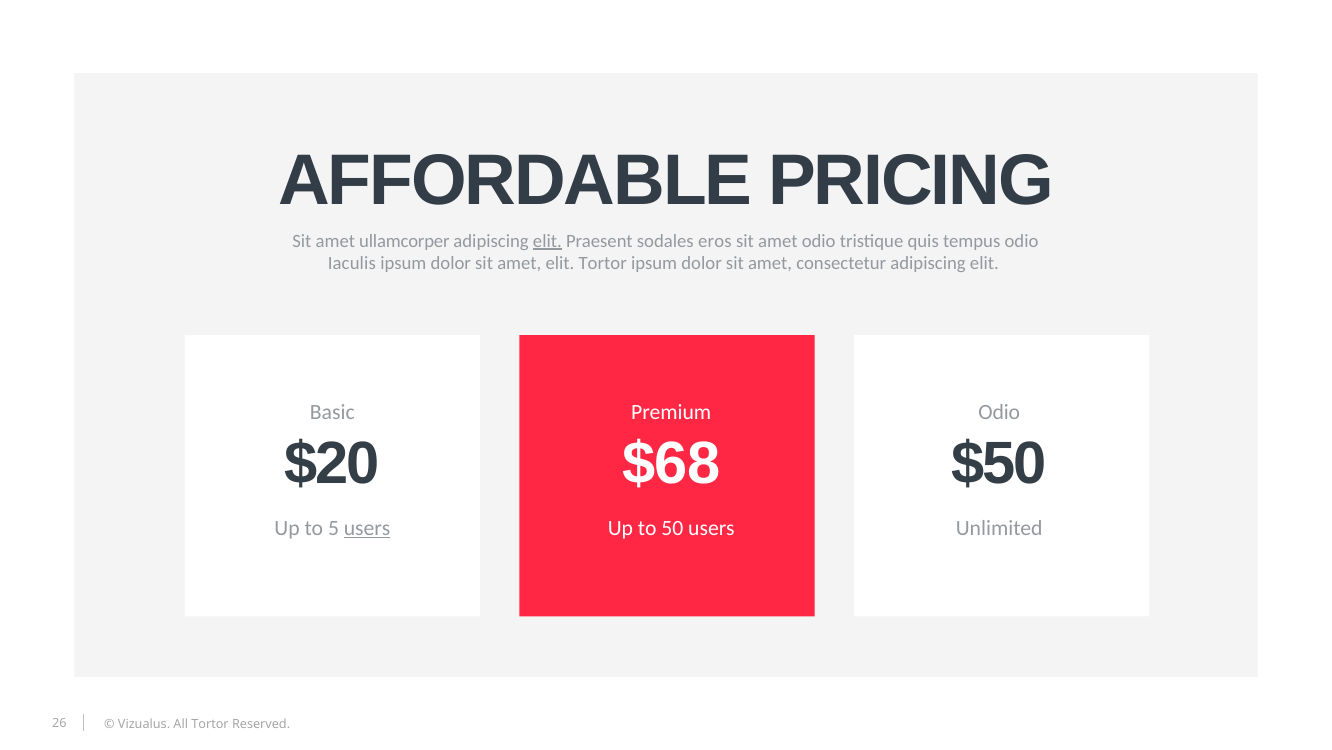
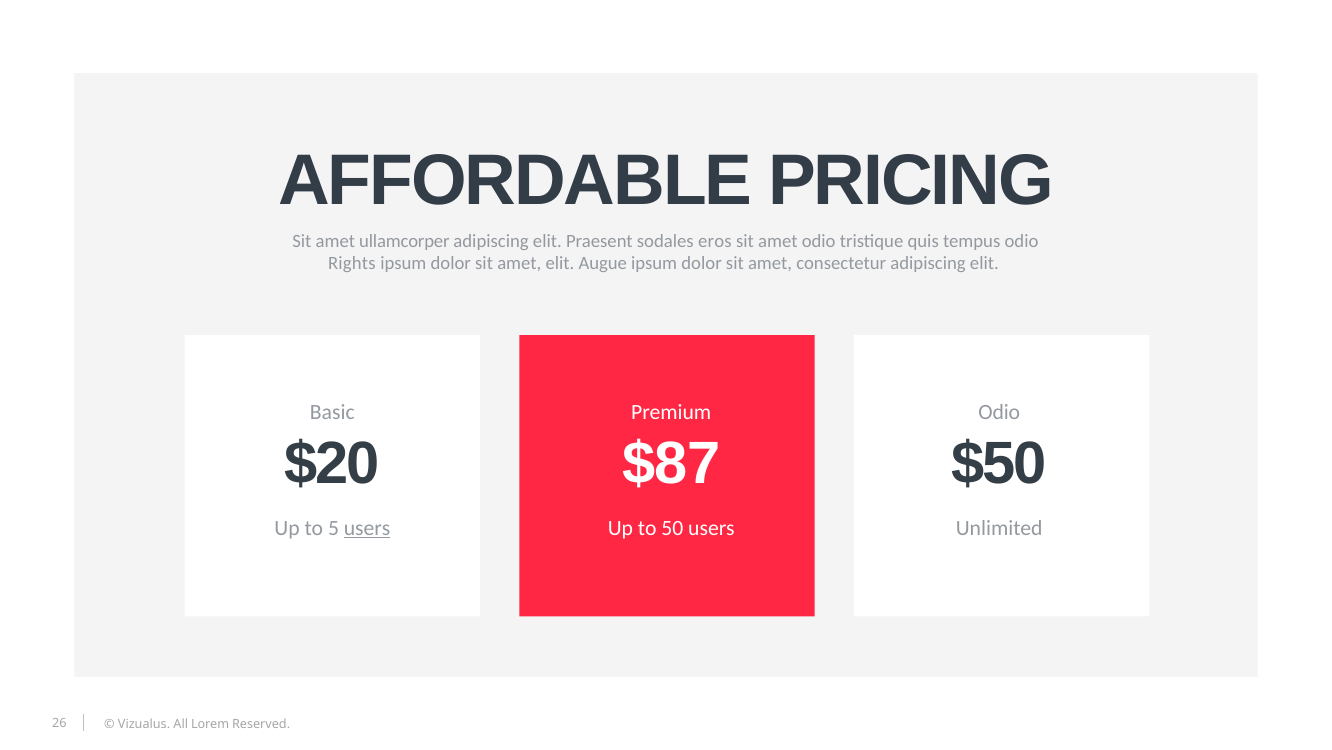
elit at (547, 241) underline: present -> none
Iaculis: Iaculis -> Rights
elit Tortor: Tortor -> Augue
$68: $68 -> $87
All Tortor: Tortor -> Lorem
